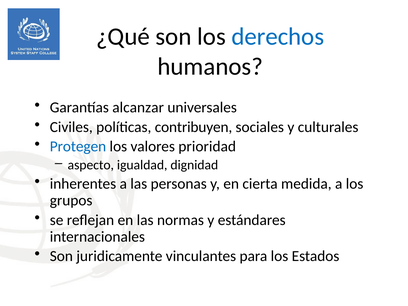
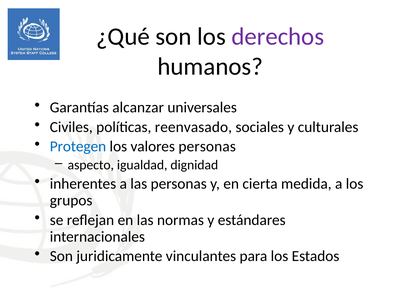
derechos colour: blue -> purple
contribuyen: contribuyen -> reenvasado
valores prioridad: prioridad -> personas
